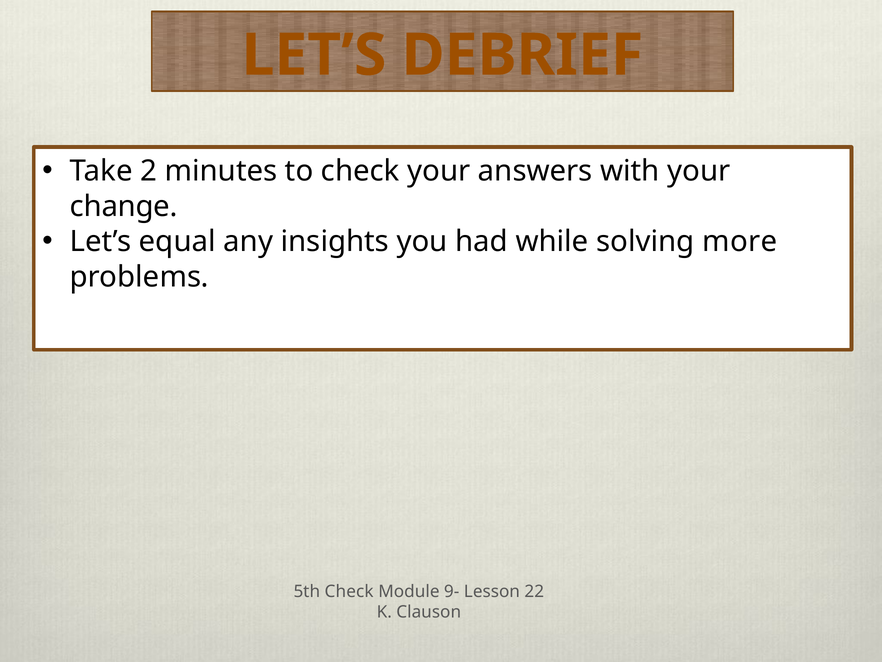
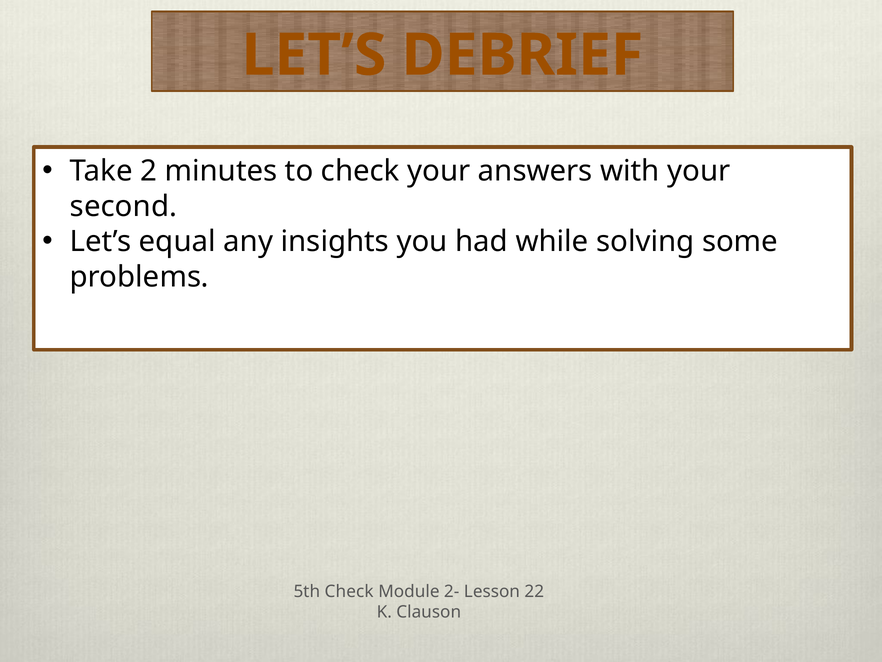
change: change -> second
more: more -> some
9-: 9- -> 2-
